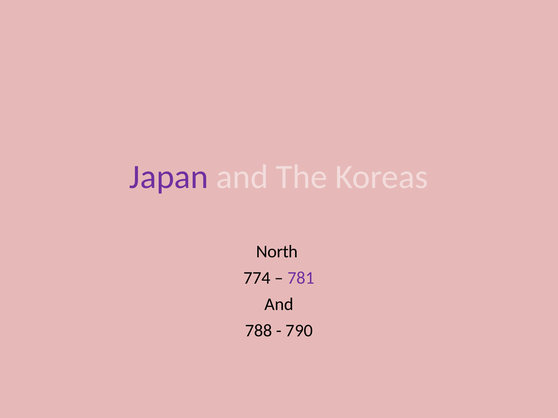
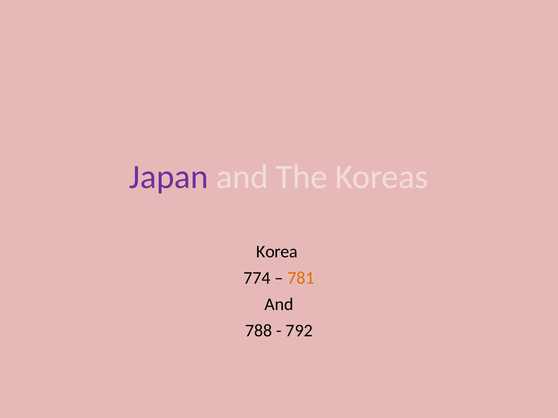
North: North -> Korea
781 colour: purple -> orange
790: 790 -> 792
